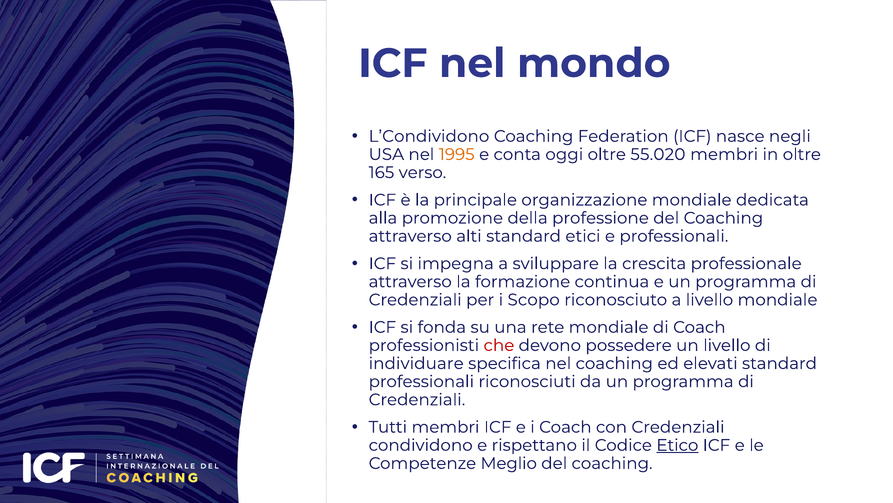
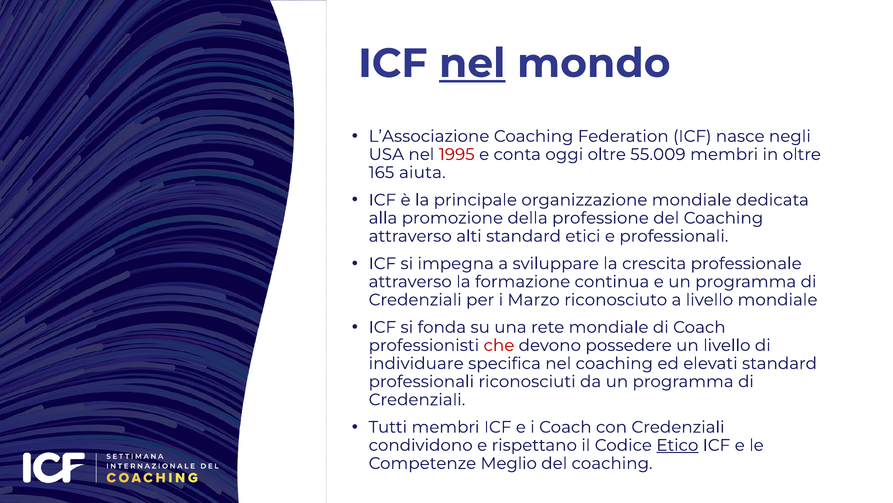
nel at (472, 63) underline: none -> present
L’Condividono: L’Condividono -> L’Associazione
1995 colour: orange -> red
55.020: 55.020 -> 55.009
verso: verso -> aiuta
Scopo: Scopo -> Marzo
